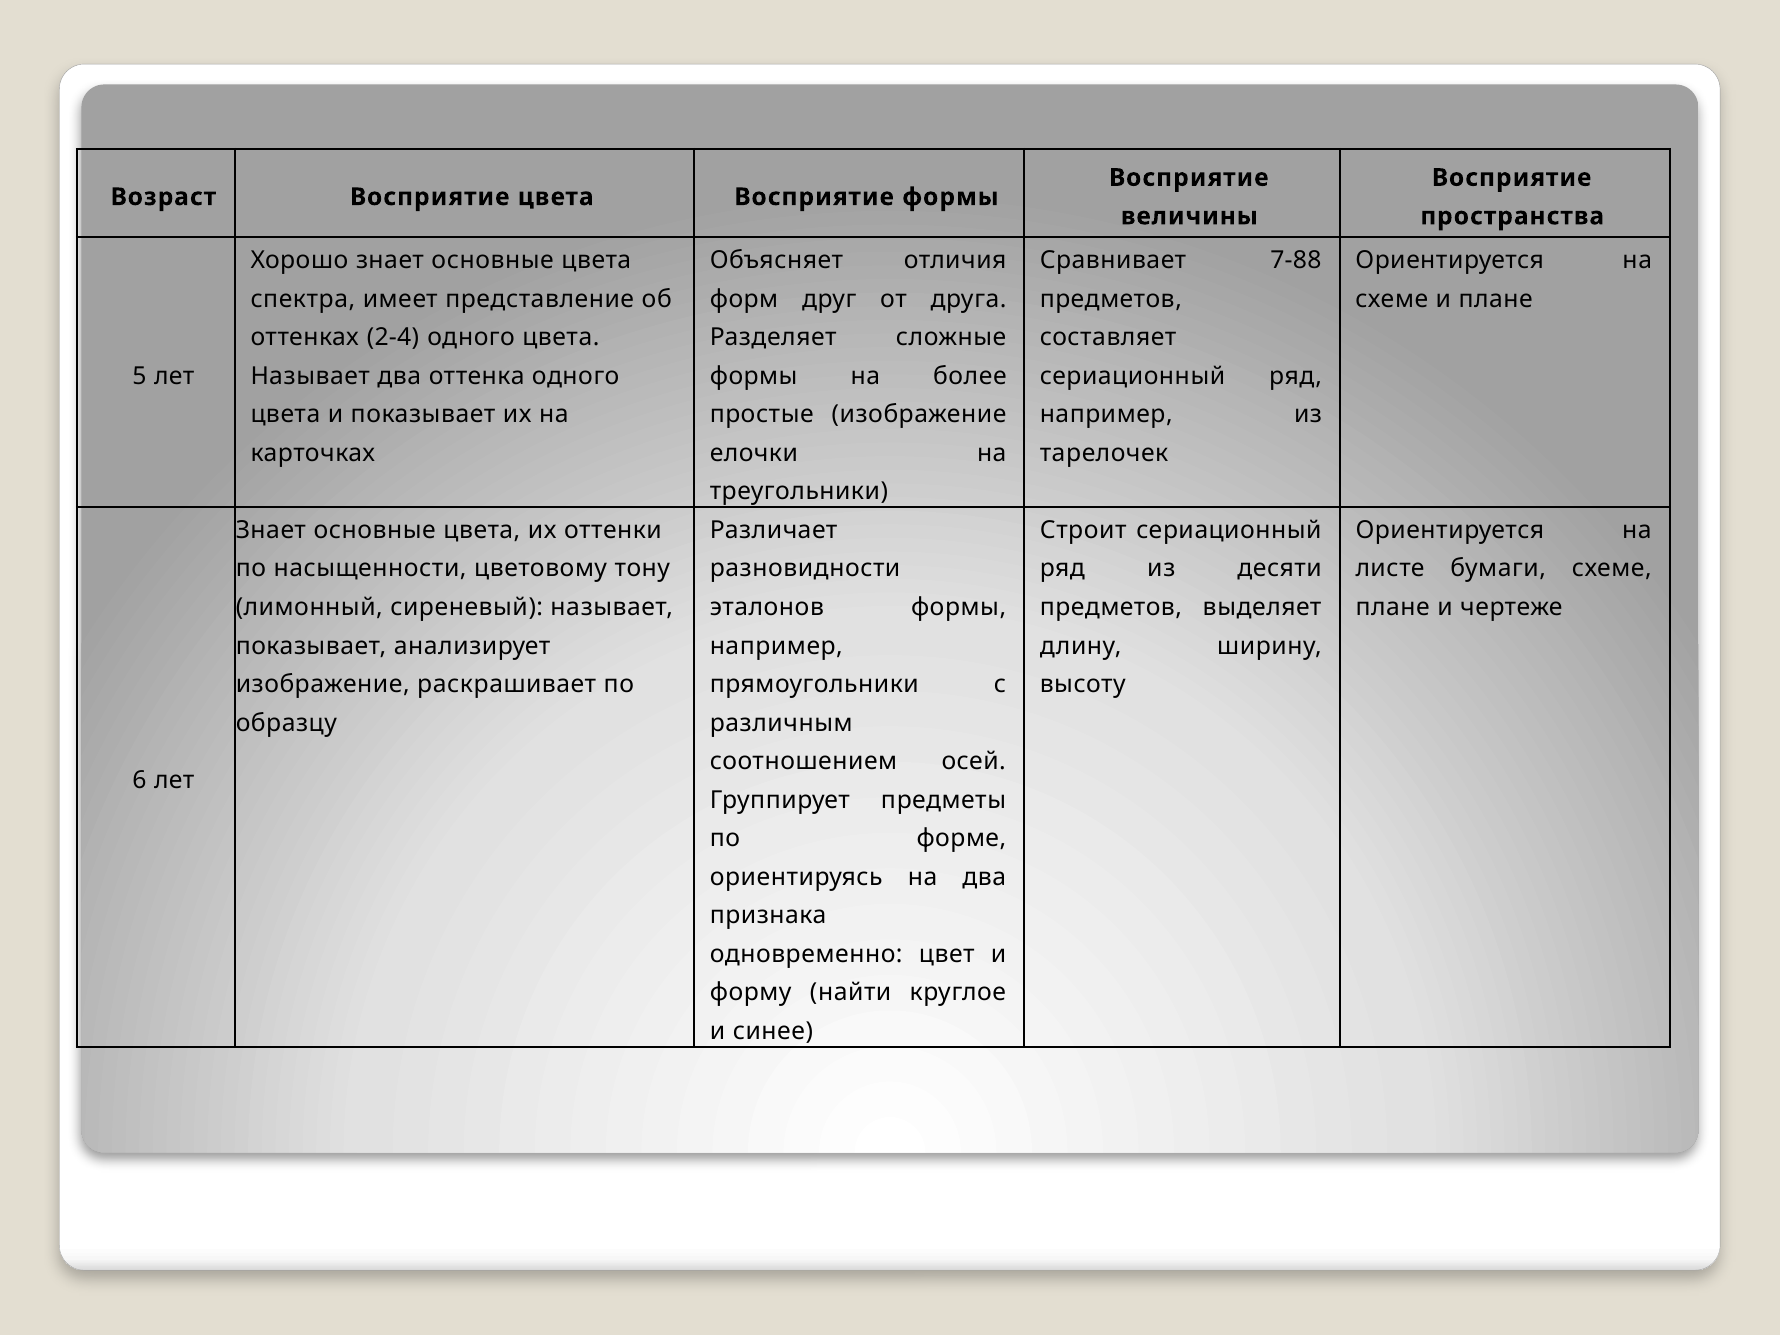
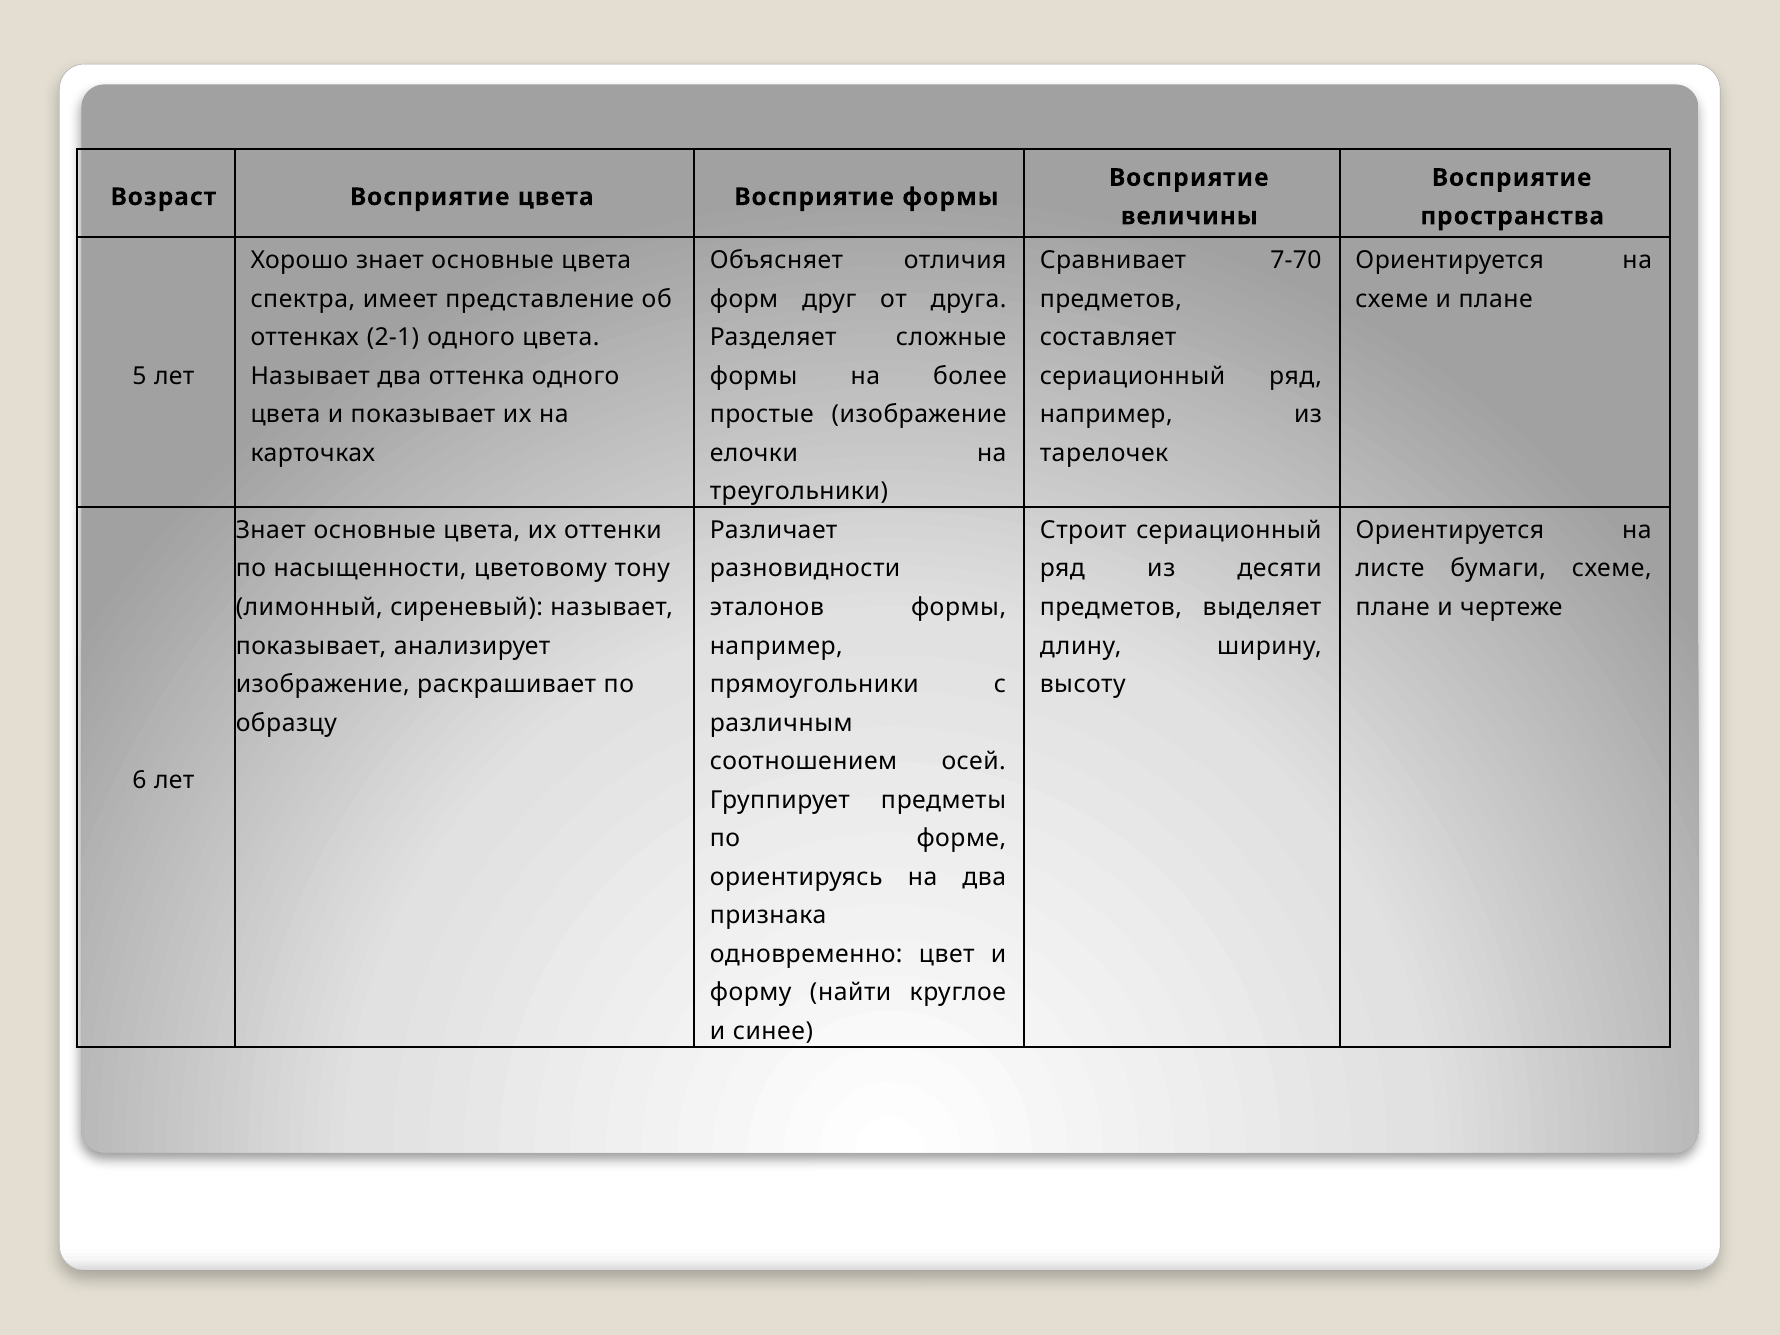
7-88: 7-88 -> 7-70
2-4: 2-4 -> 2-1
